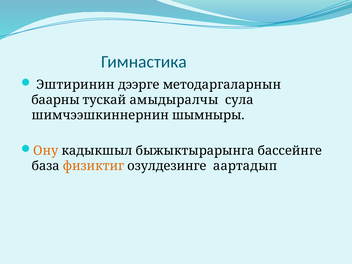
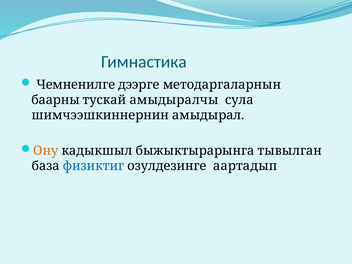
Эштиринин: Эштиринин -> Чемненилге
шымныры: шымныры -> амыдырал
бассейнге: бассейнге -> тывылган
физиктиг colour: orange -> blue
